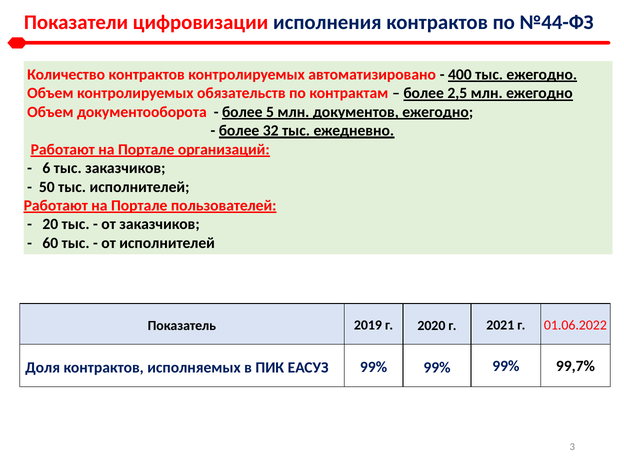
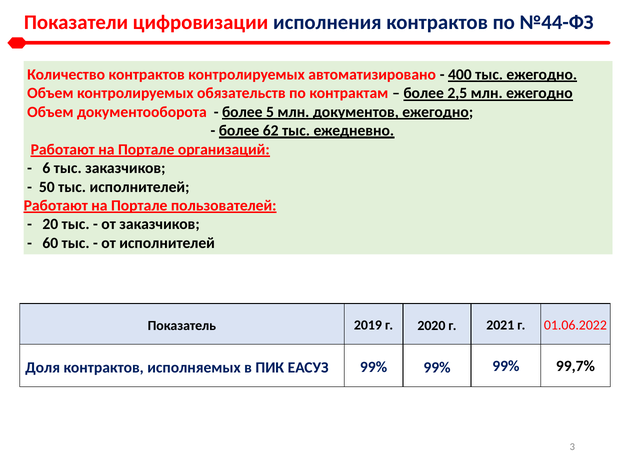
32: 32 -> 62
